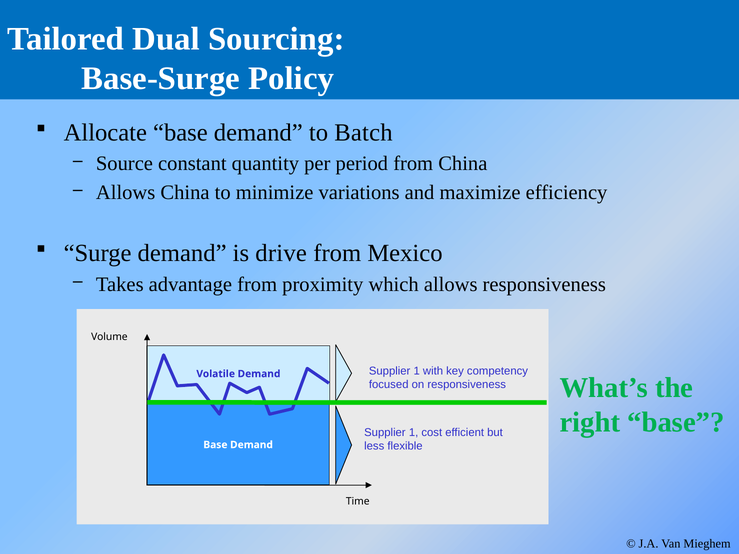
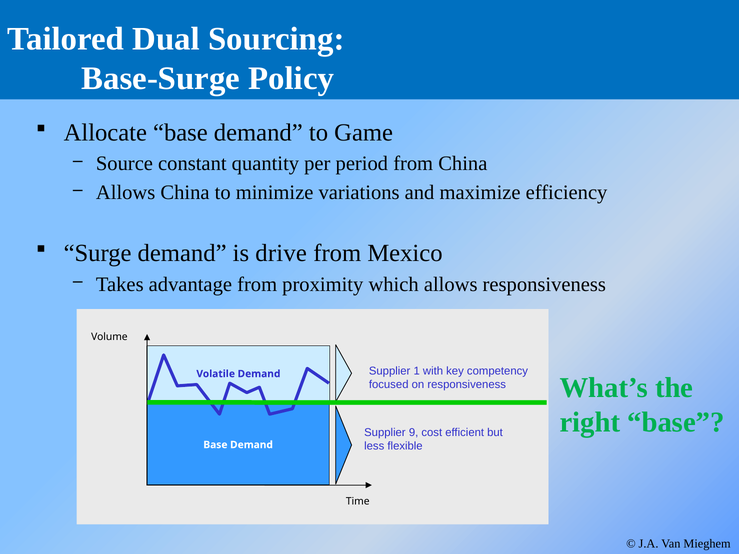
Batch: Batch -> Game
1 at (414, 433): 1 -> 9
